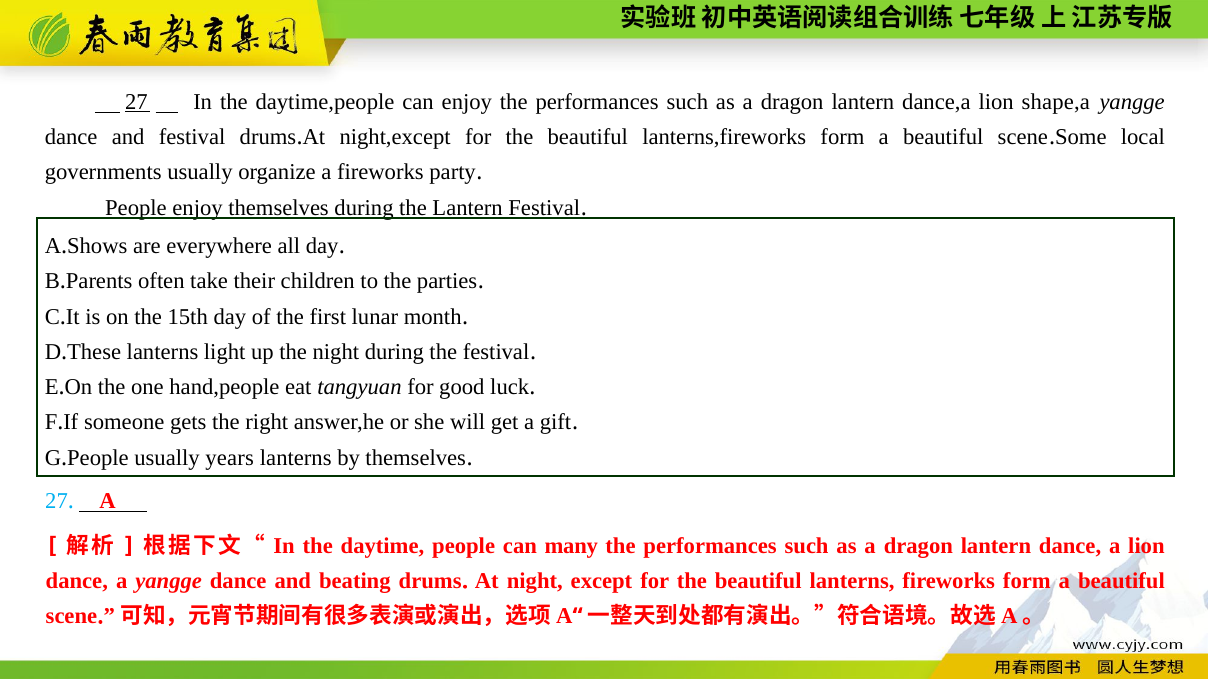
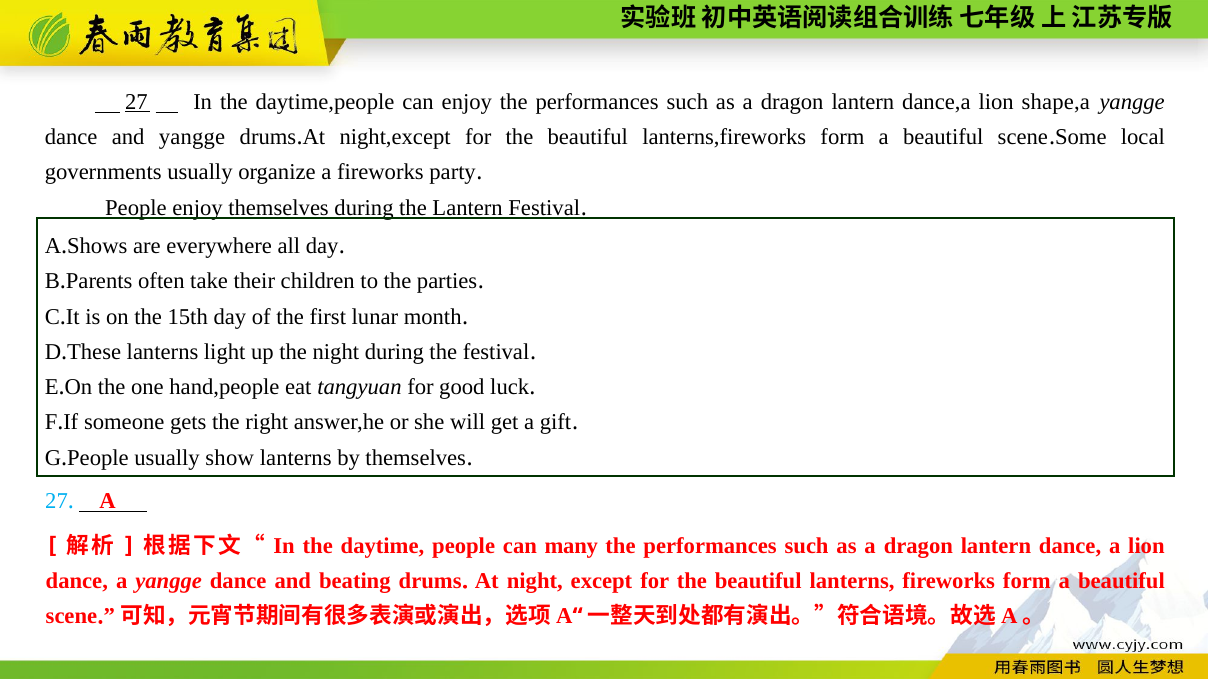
and festival: festival -> yangge
years: years -> show
